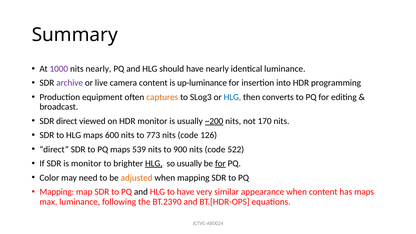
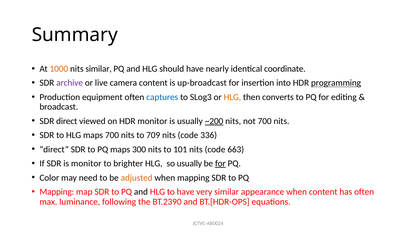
1000 colour: purple -> orange
nits nearly: nearly -> similar
identical luminance: luminance -> coordinate
up-luminance: up-luminance -> up-broadcast
programming underline: none -> present
captures colour: orange -> blue
HLG at (232, 97) colour: blue -> orange
not 170: 170 -> 700
maps 600: 600 -> 700
773: 773 -> 709
126: 126 -> 336
539: 539 -> 300
900: 900 -> 101
522: 522 -> 663
HLG at (154, 164) underline: present -> none
has maps: maps -> often
